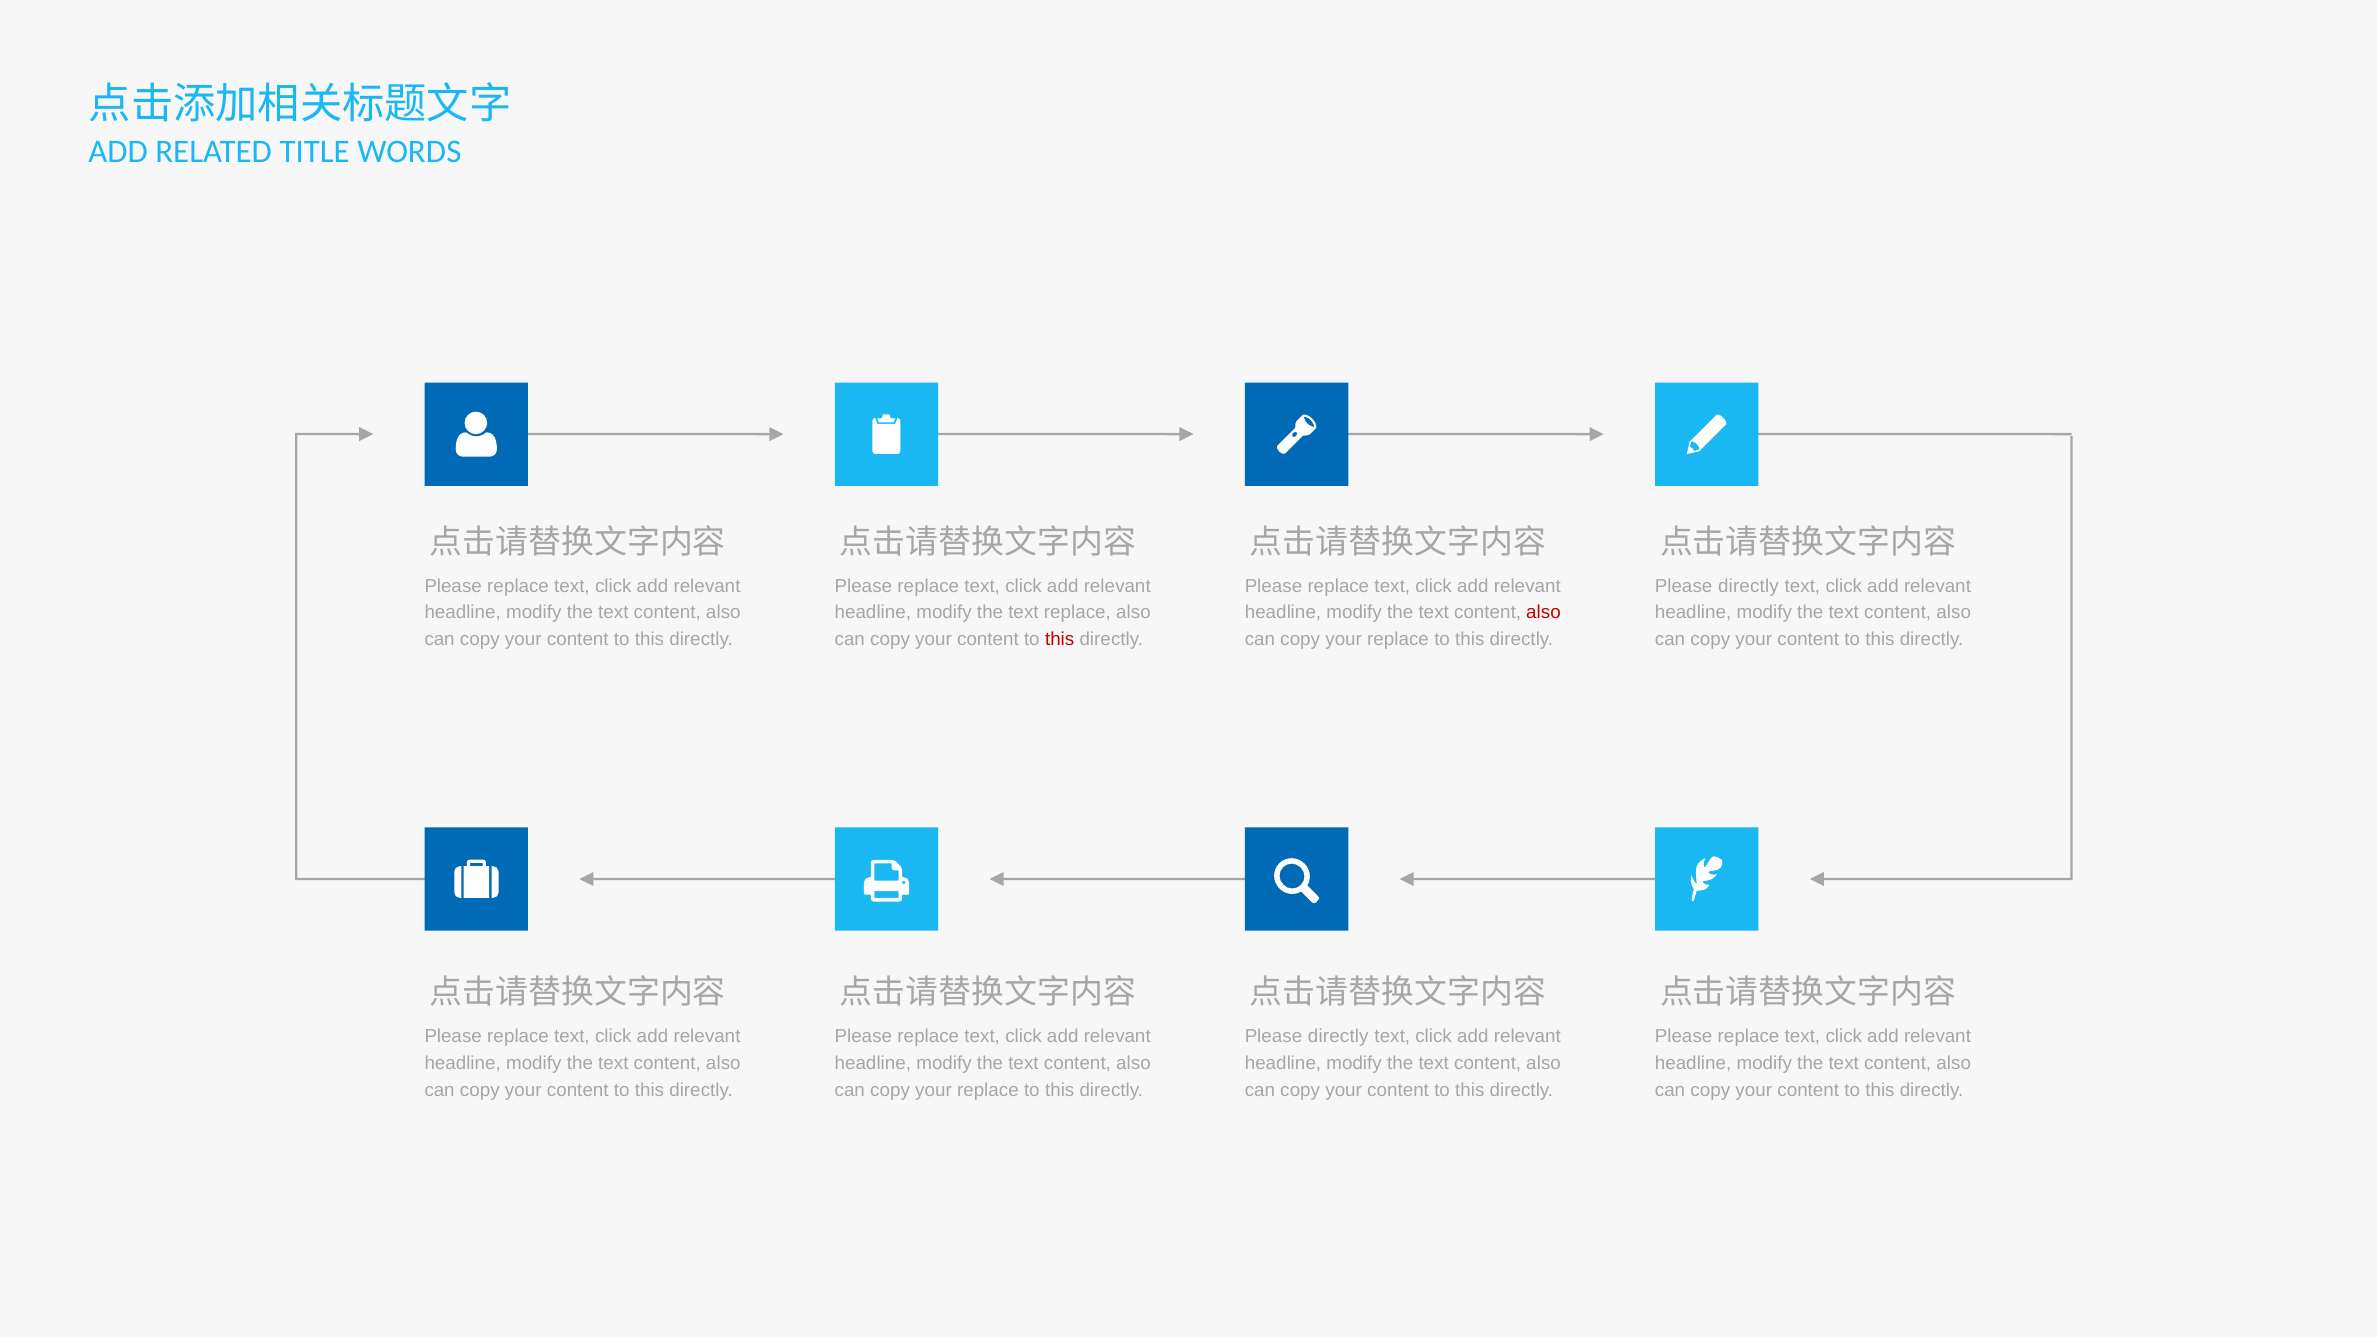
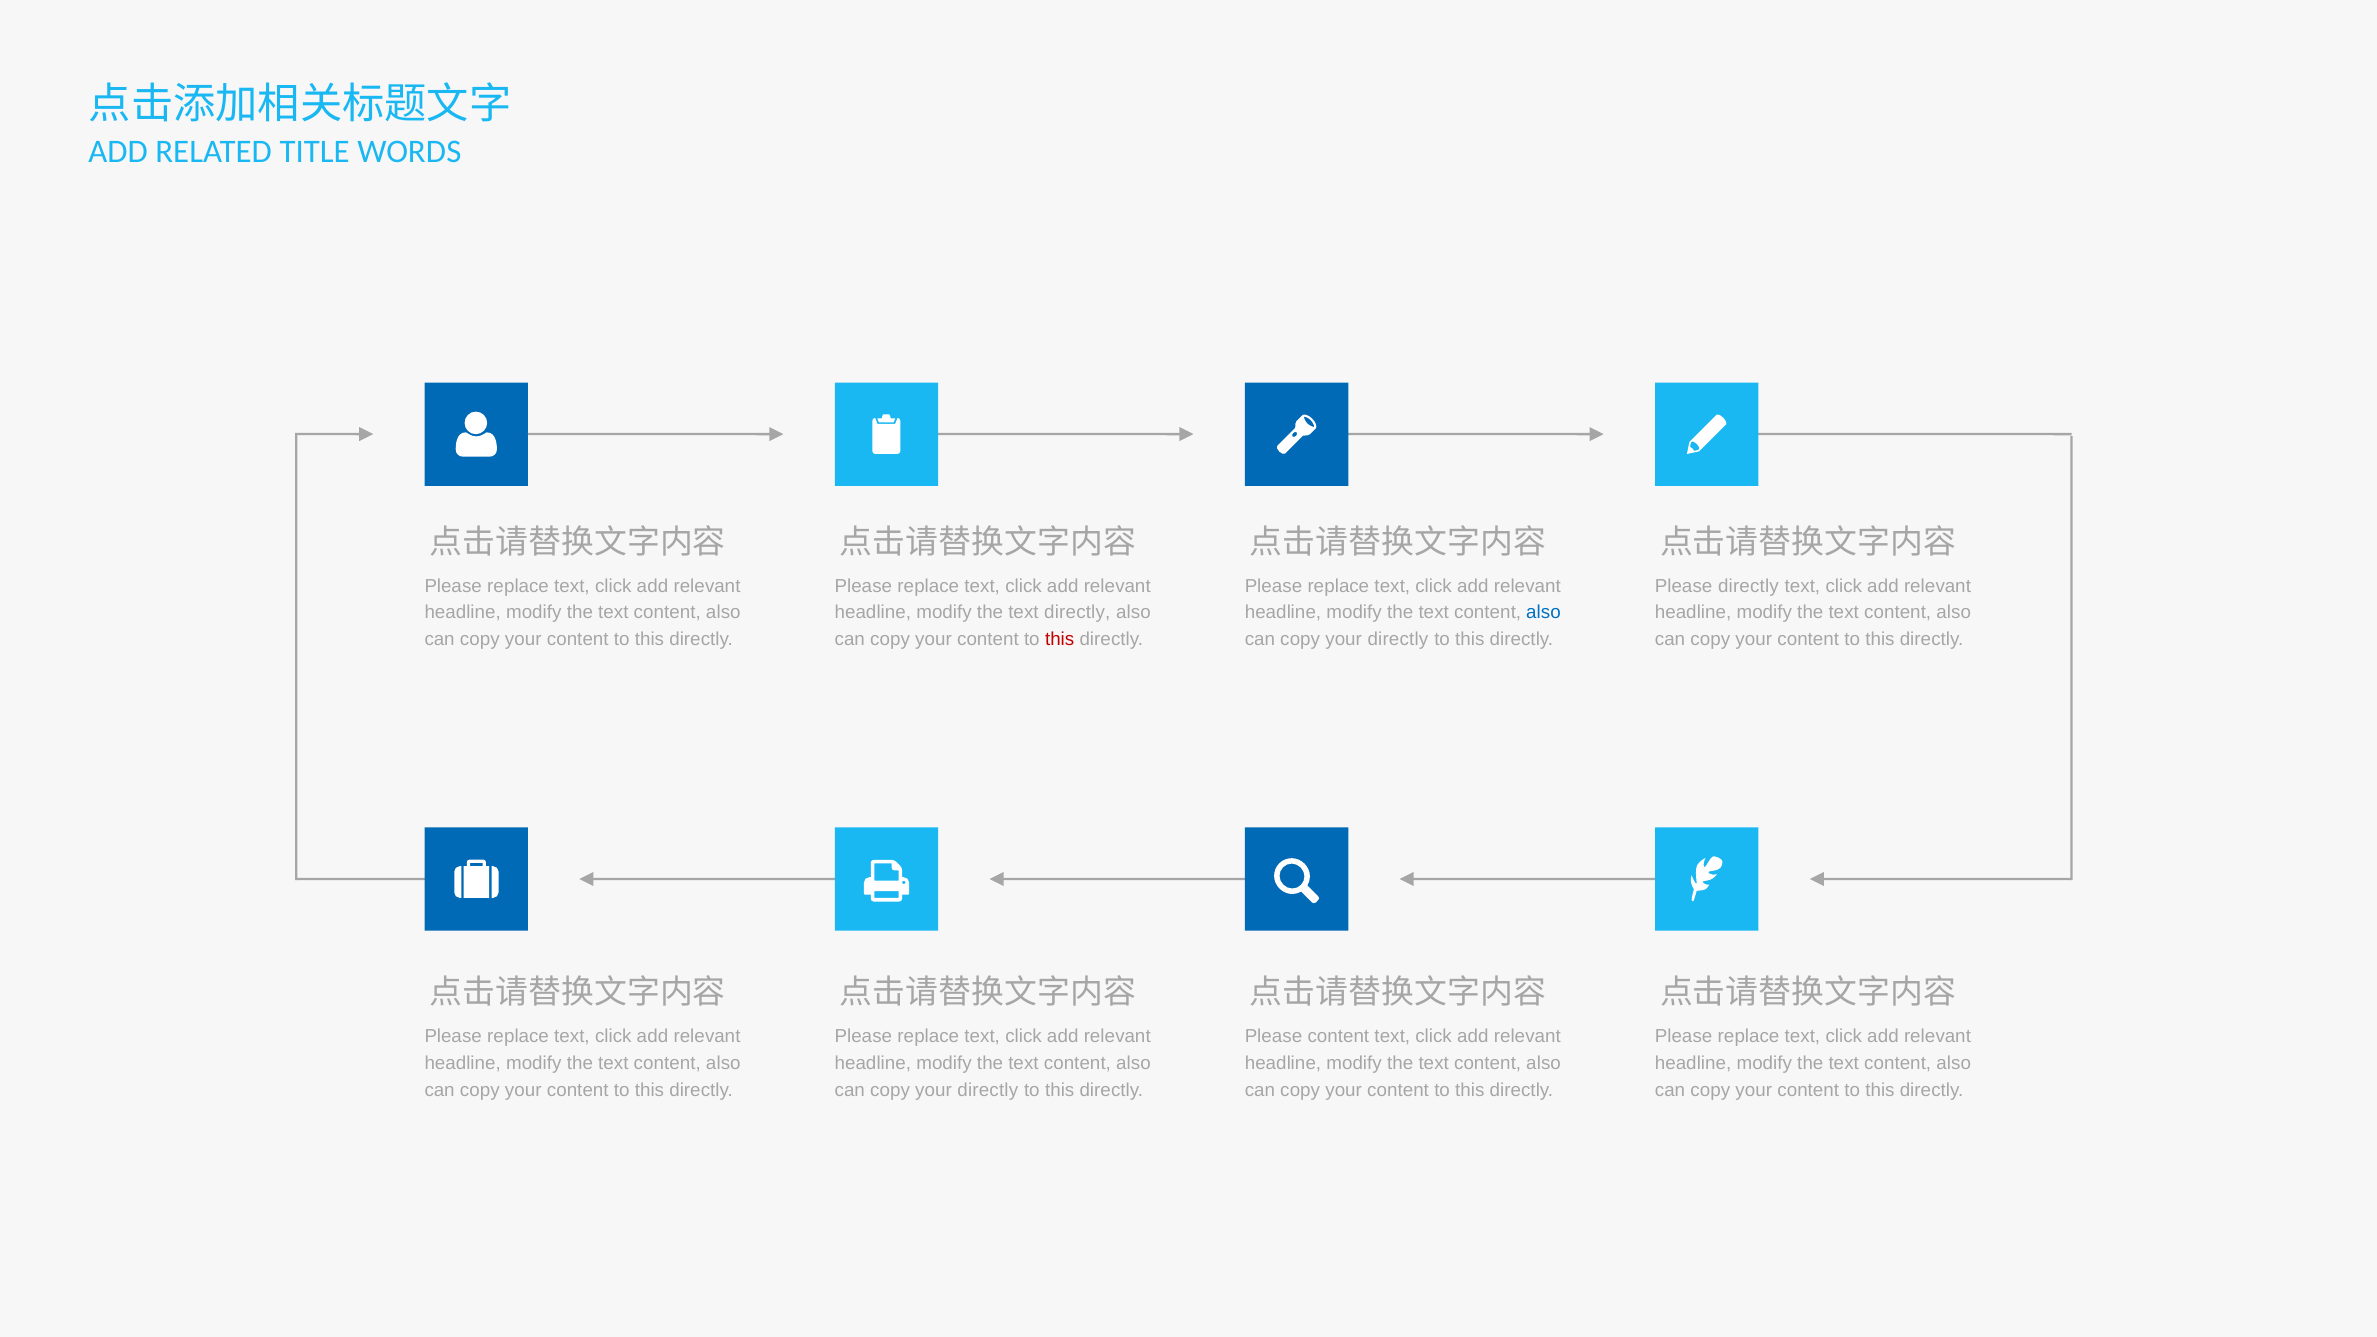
text replace: replace -> directly
also at (1544, 613) colour: red -> blue
replace at (1398, 640): replace -> directly
directly at (1338, 1036): directly -> content
replace at (988, 1090): replace -> directly
